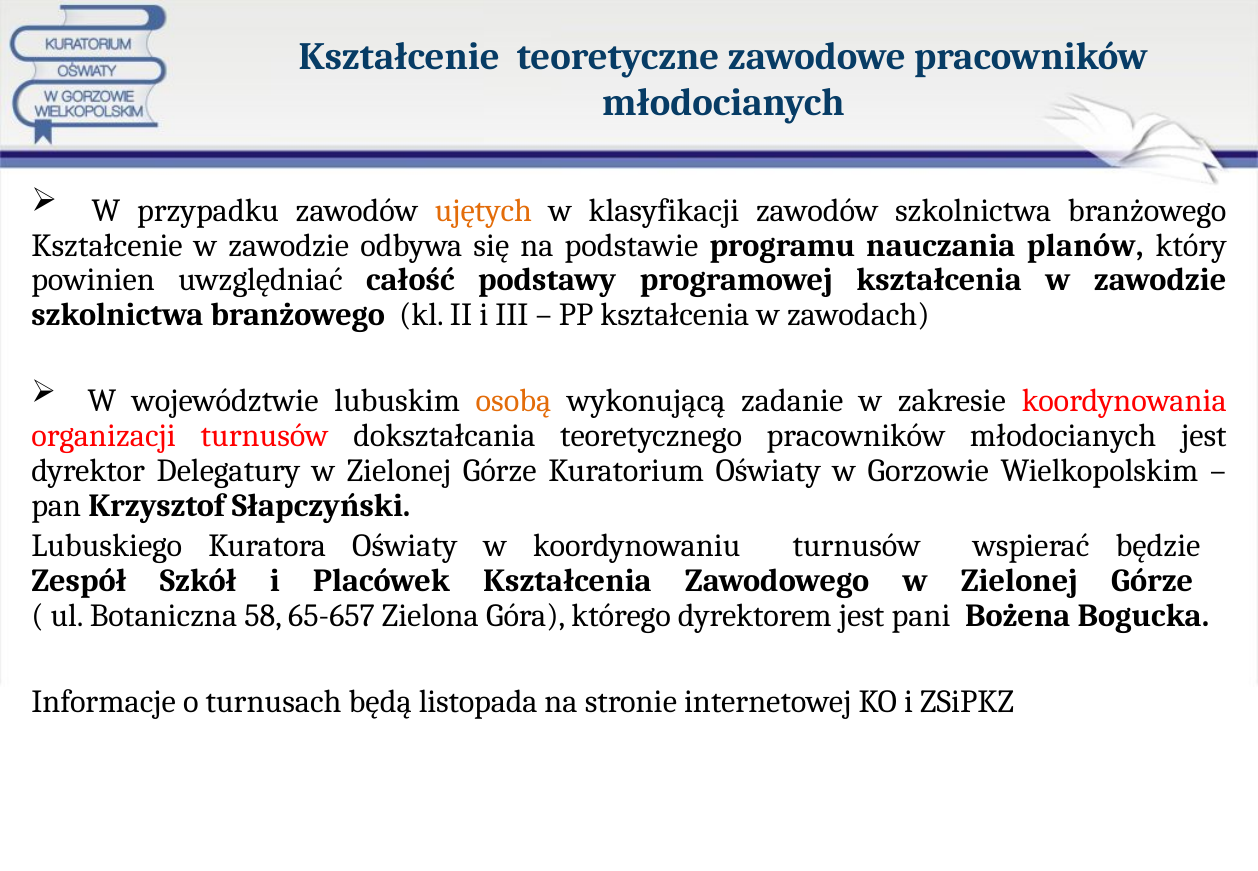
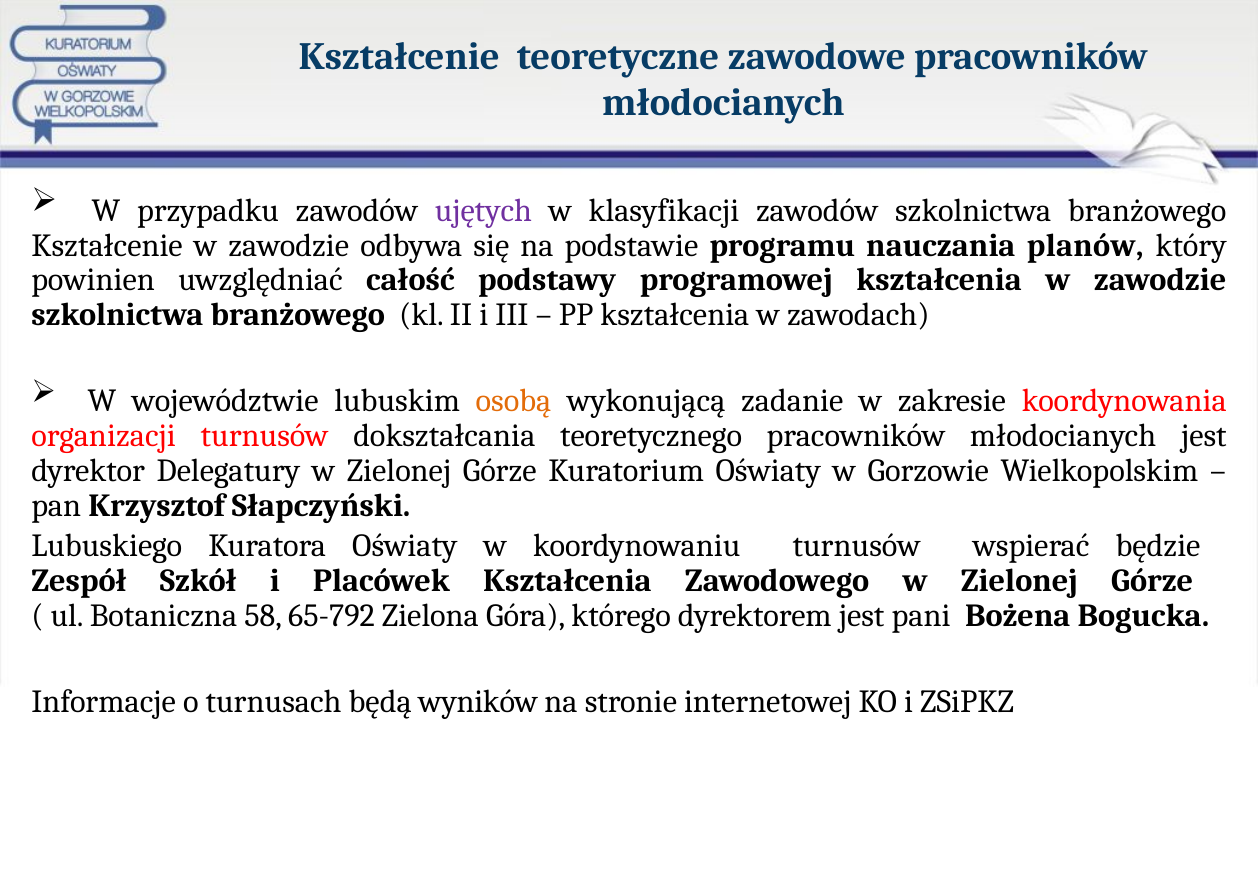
ujętych colour: orange -> purple
65-657: 65-657 -> 65-792
listopada: listopada -> wyników
